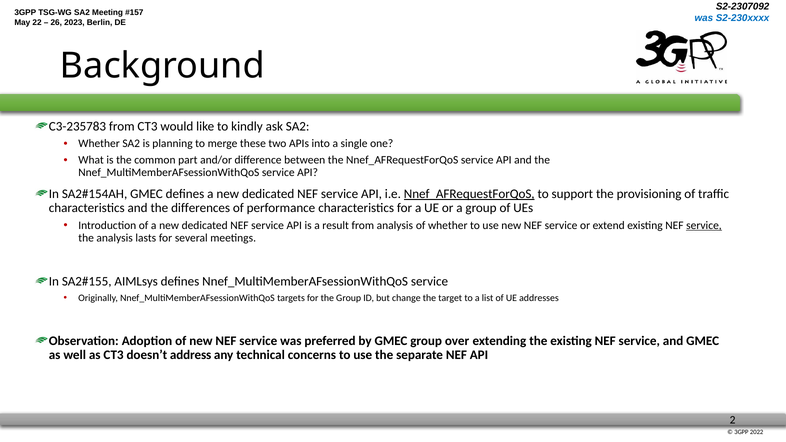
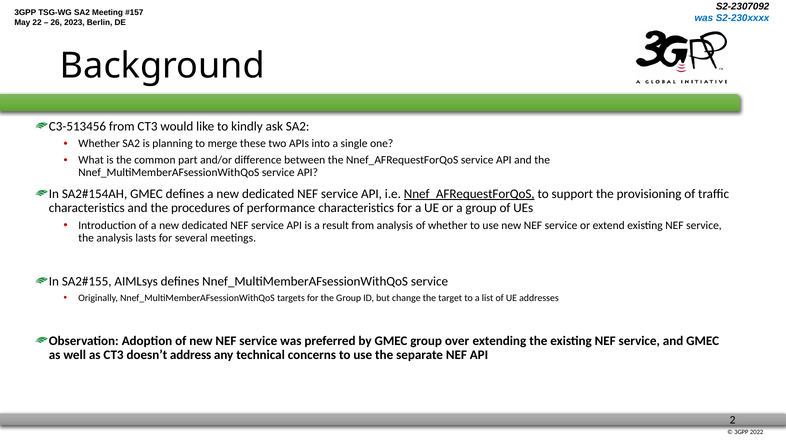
C3-235783: C3-235783 -> C3-513456
differences: differences -> procedures
service at (704, 226) underline: present -> none
